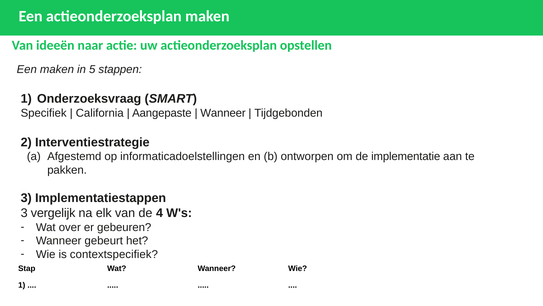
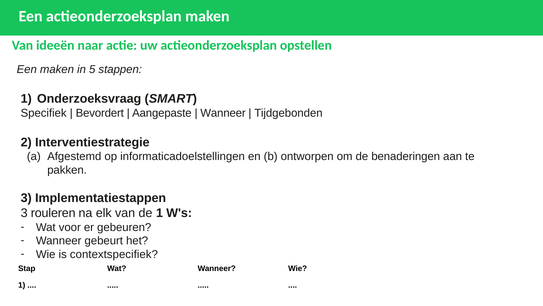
California: California -> Bevordert
implementatie: implementatie -> benaderingen
vergelijk: vergelijk -> rouleren
de 4: 4 -> 1
over: over -> voor
